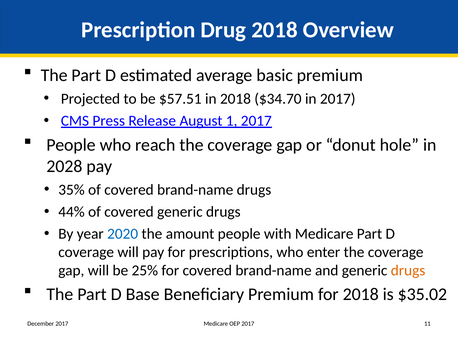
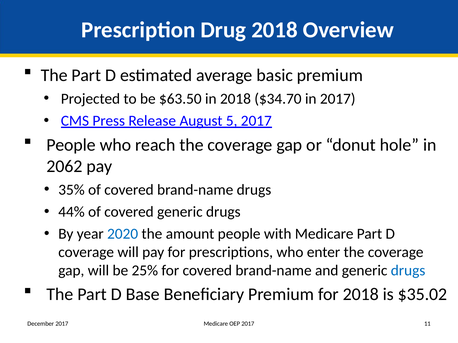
$57.51: $57.51 -> $63.50
1: 1 -> 5
2028: 2028 -> 2062
drugs at (408, 271) colour: orange -> blue
